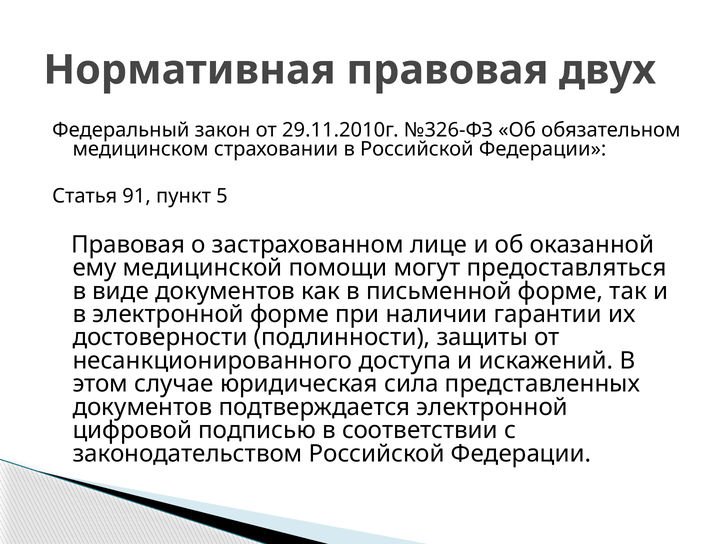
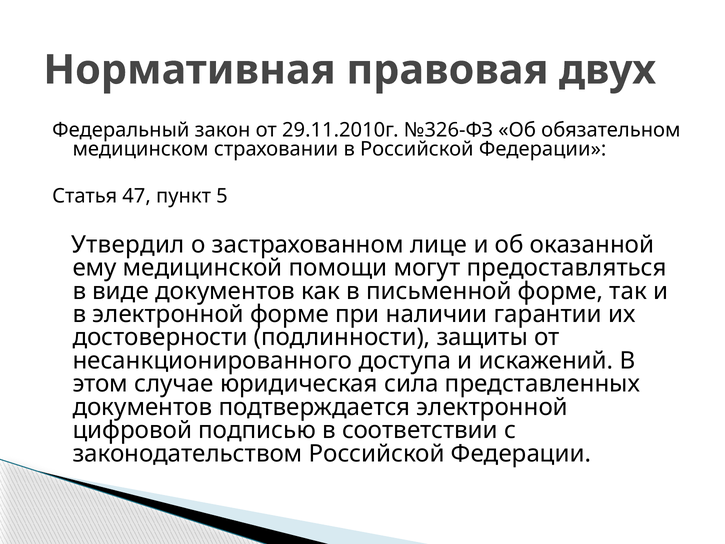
91: 91 -> 47
Правовая at (128, 244): Правовая -> Утвердил
